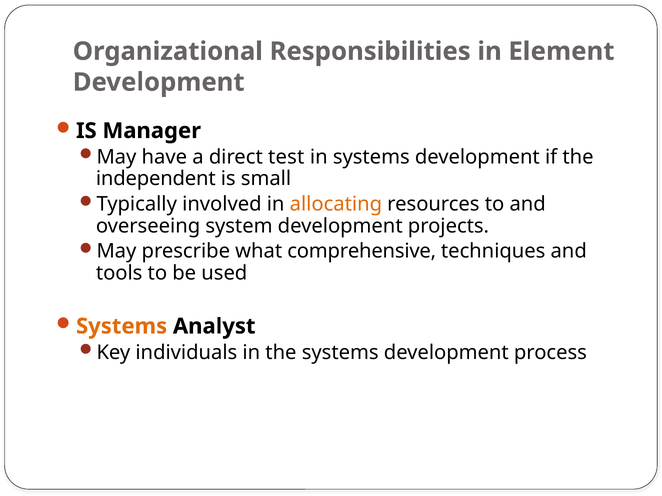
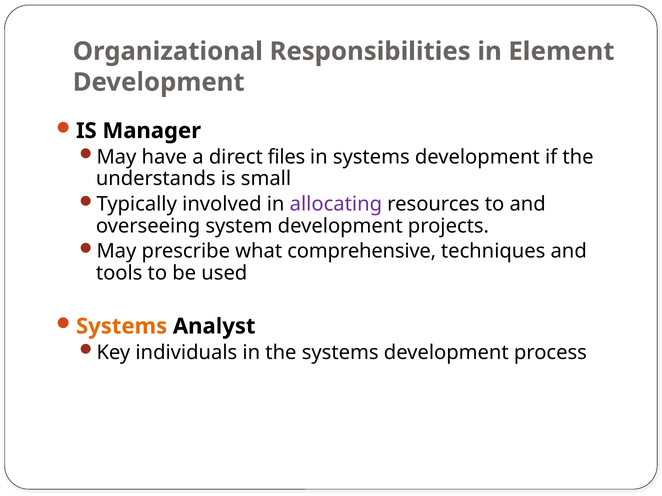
test: test -> files
independent: independent -> understands
allocating colour: orange -> purple
